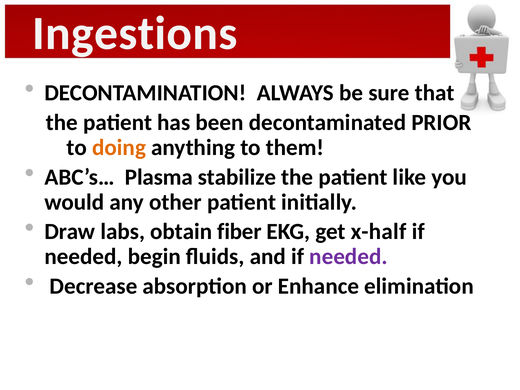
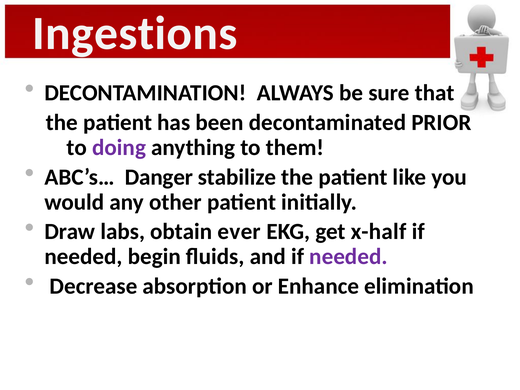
doing colour: orange -> purple
Plasma: Plasma -> Danger
fiber: fiber -> ever
